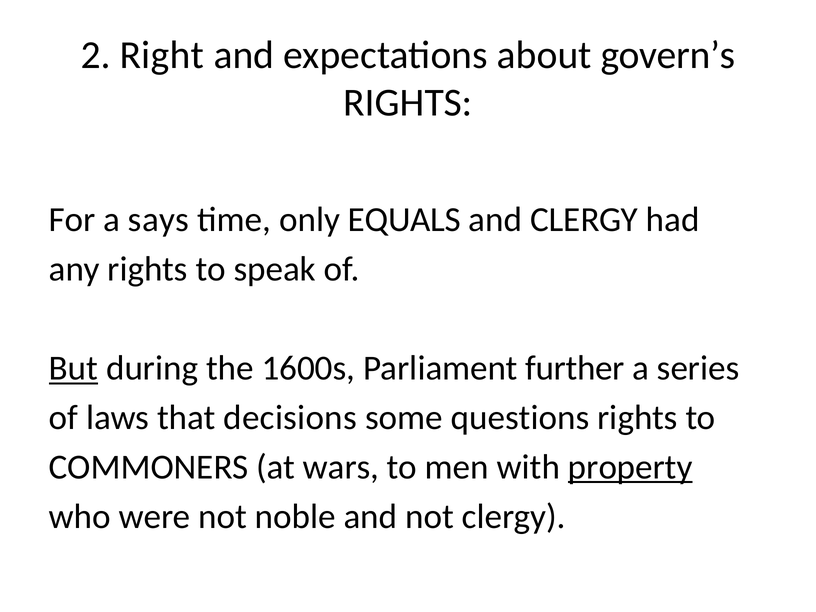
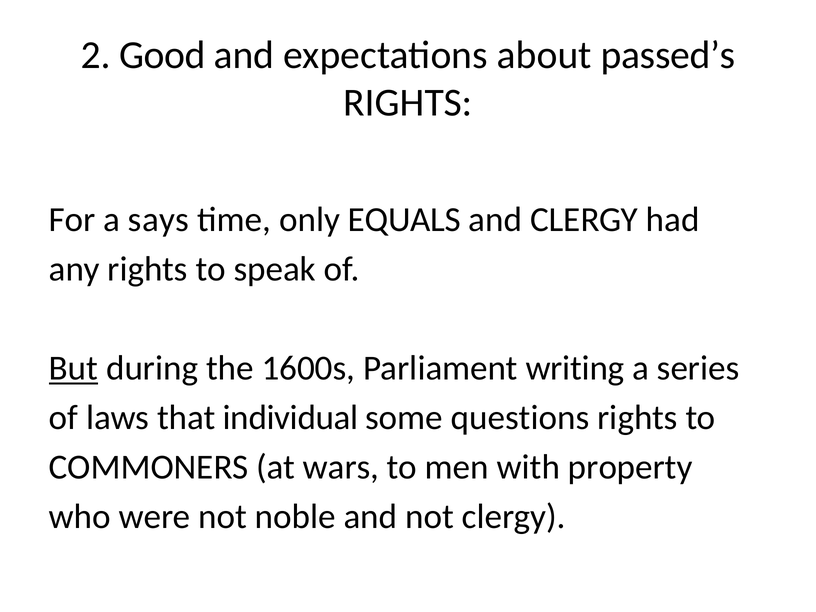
Right: Right -> Good
govern’s: govern’s -> passed’s
further: further -> writing
decisions: decisions -> individual
property underline: present -> none
